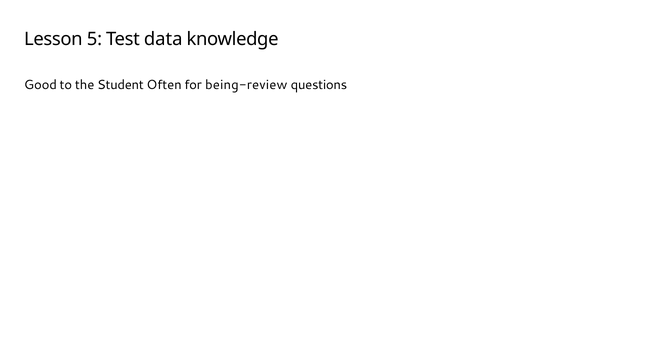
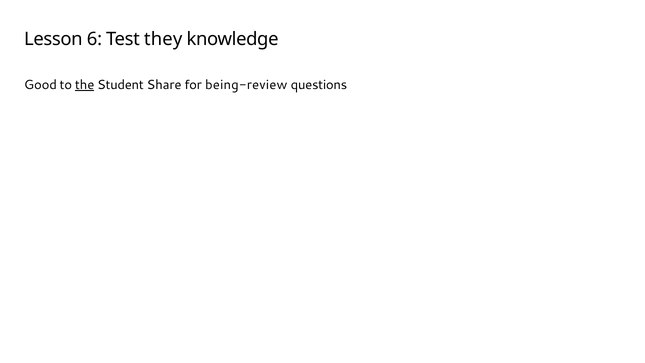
5: 5 -> 6
data: data -> they
the underline: none -> present
Often: Often -> Share
